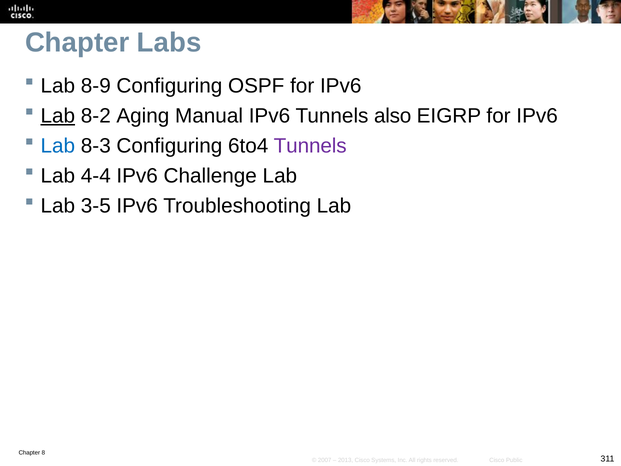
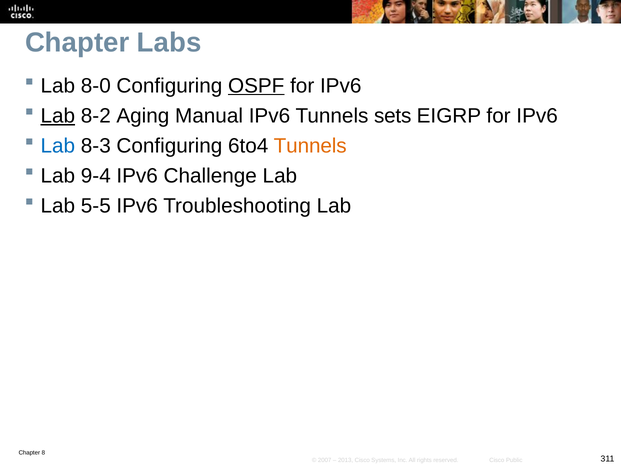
8-9: 8-9 -> 8-0
OSPF underline: none -> present
also: also -> sets
Tunnels at (310, 146) colour: purple -> orange
4-4: 4-4 -> 9-4
3-5: 3-5 -> 5-5
